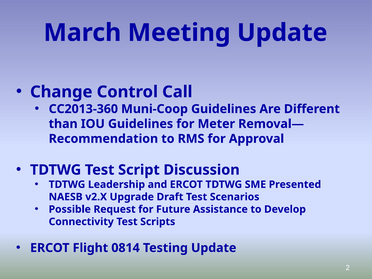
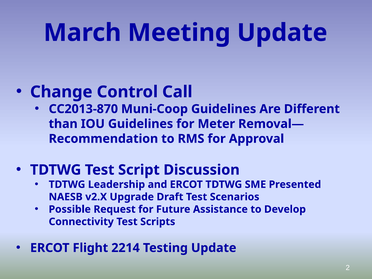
CC2013-360: CC2013-360 -> CC2013-870
0814: 0814 -> 2214
